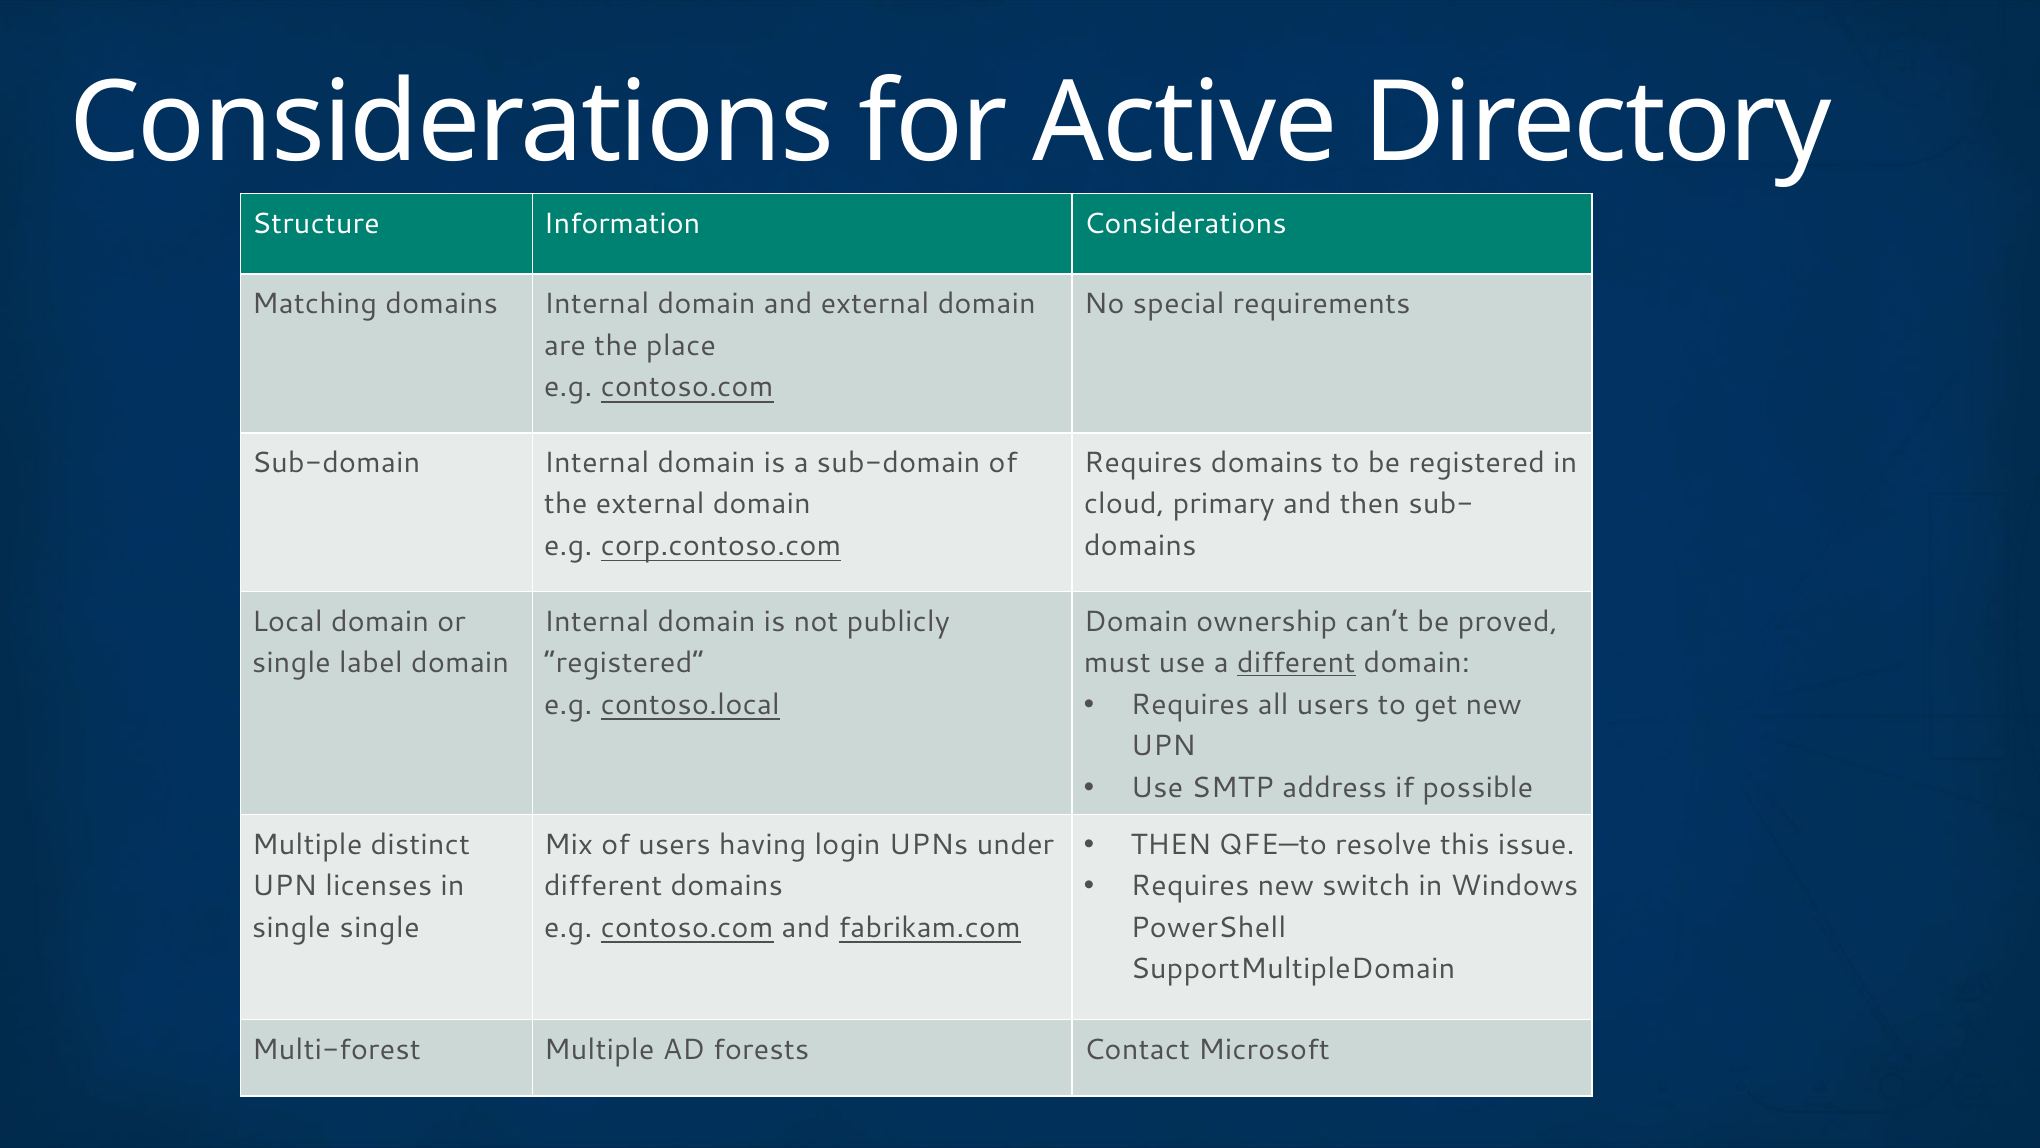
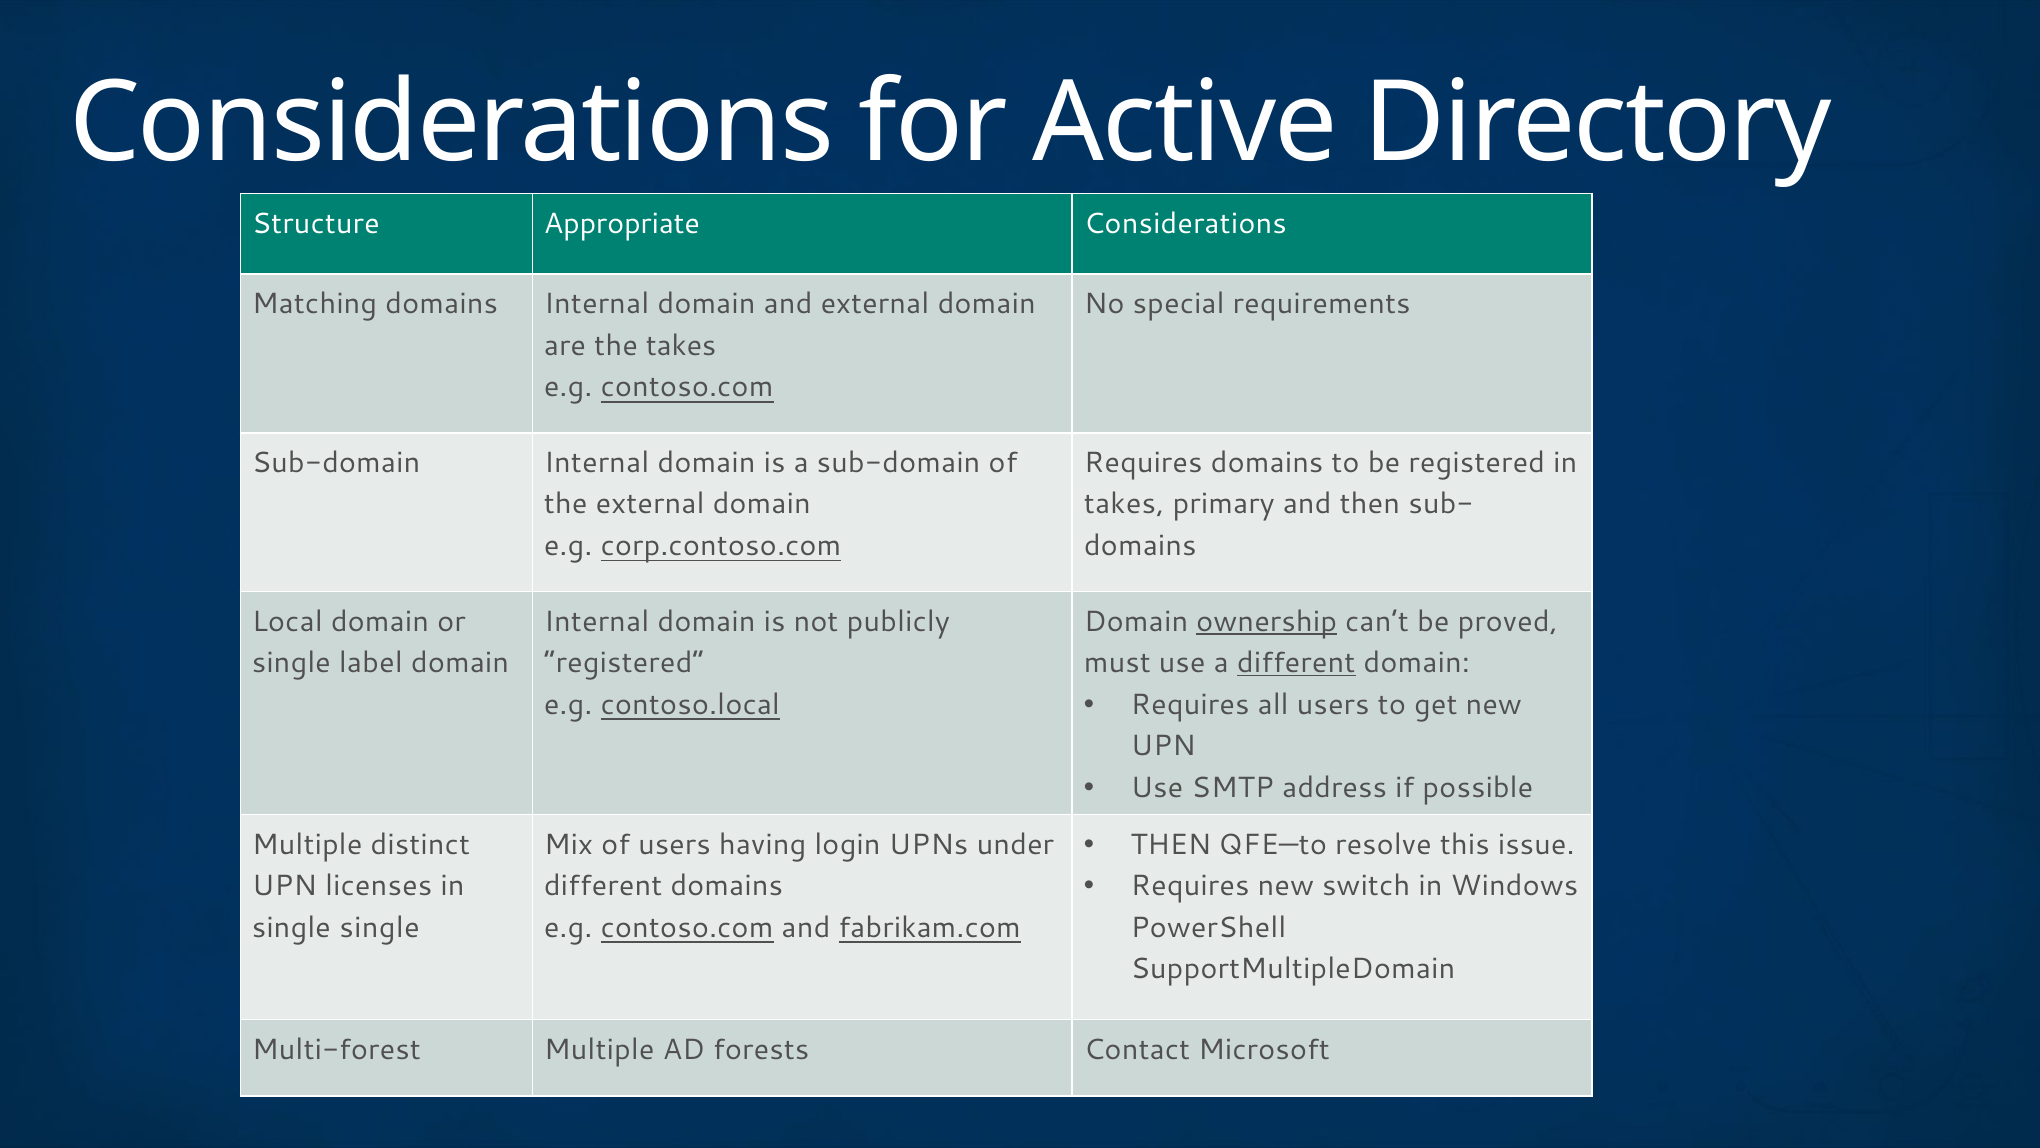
Information: Information -> Appropriate
the place: place -> takes
cloud at (1124, 504): cloud -> takes
ownership underline: none -> present
